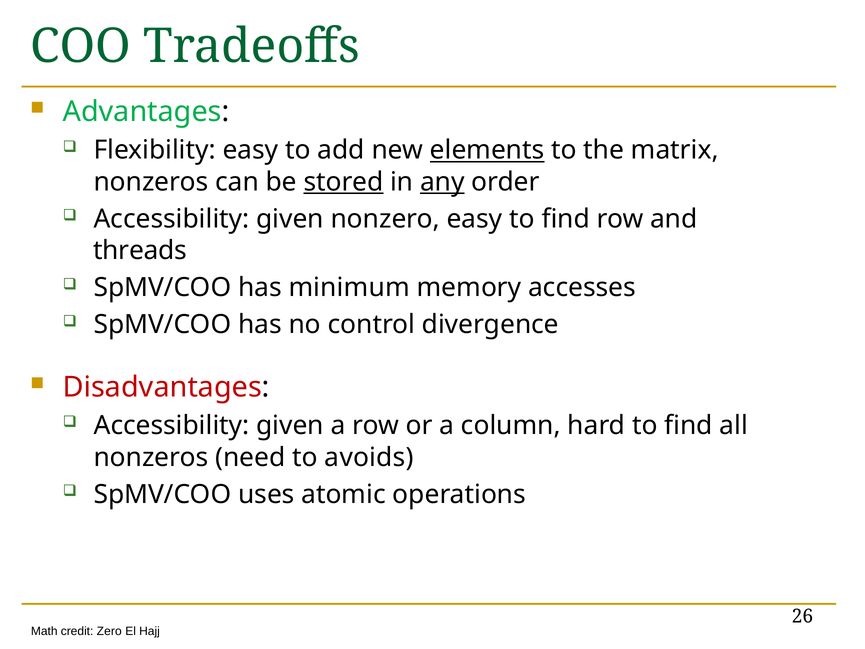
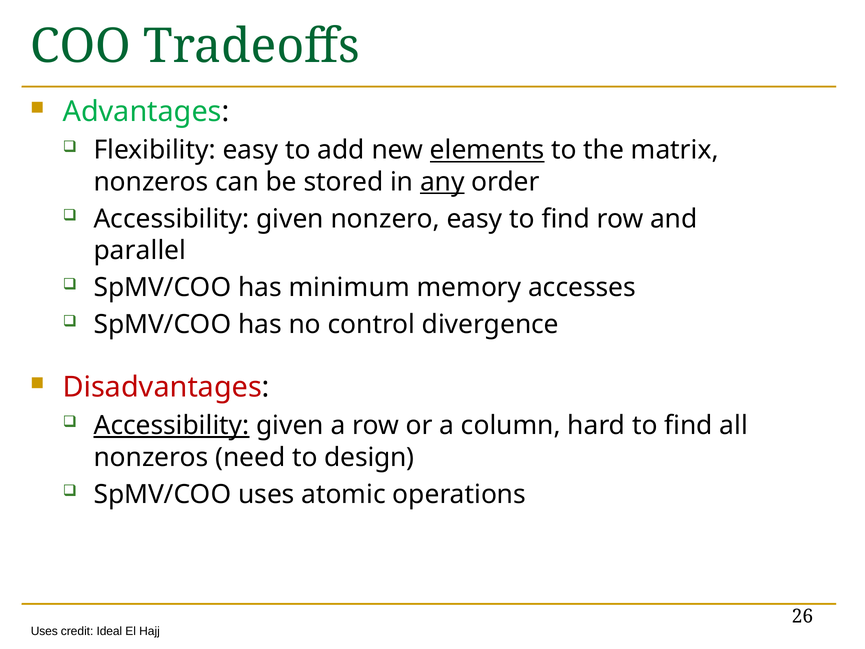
stored underline: present -> none
threads: threads -> parallel
Accessibility at (171, 425) underline: none -> present
avoids: avoids -> design
Math at (44, 631): Math -> Uses
Zero: Zero -> Ideal
